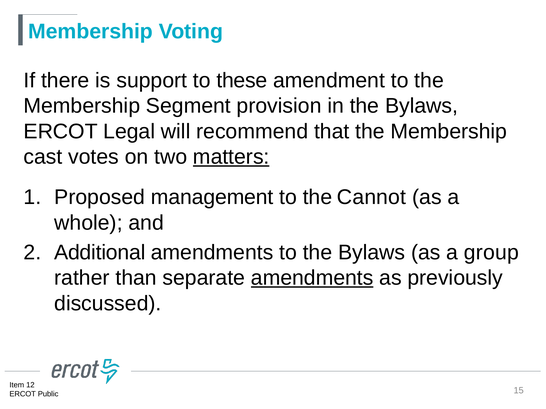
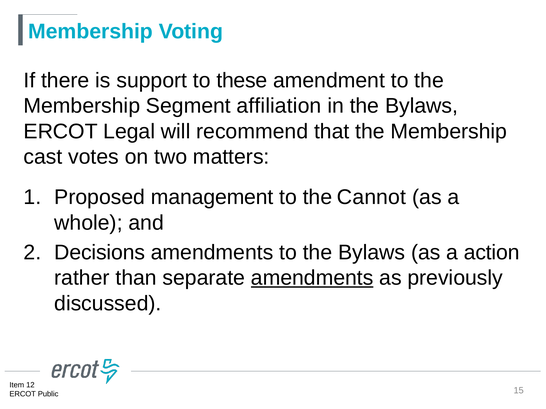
provision: provision -> affiliation
matters underline: present -> none
Additional: Additional -> Decisions
group: group -> action
